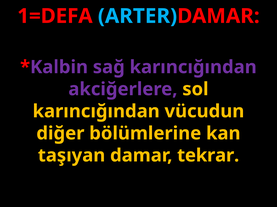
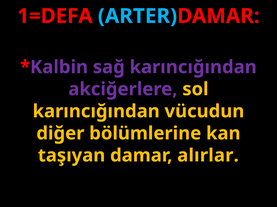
tekrar: tekrar -> alırlar
